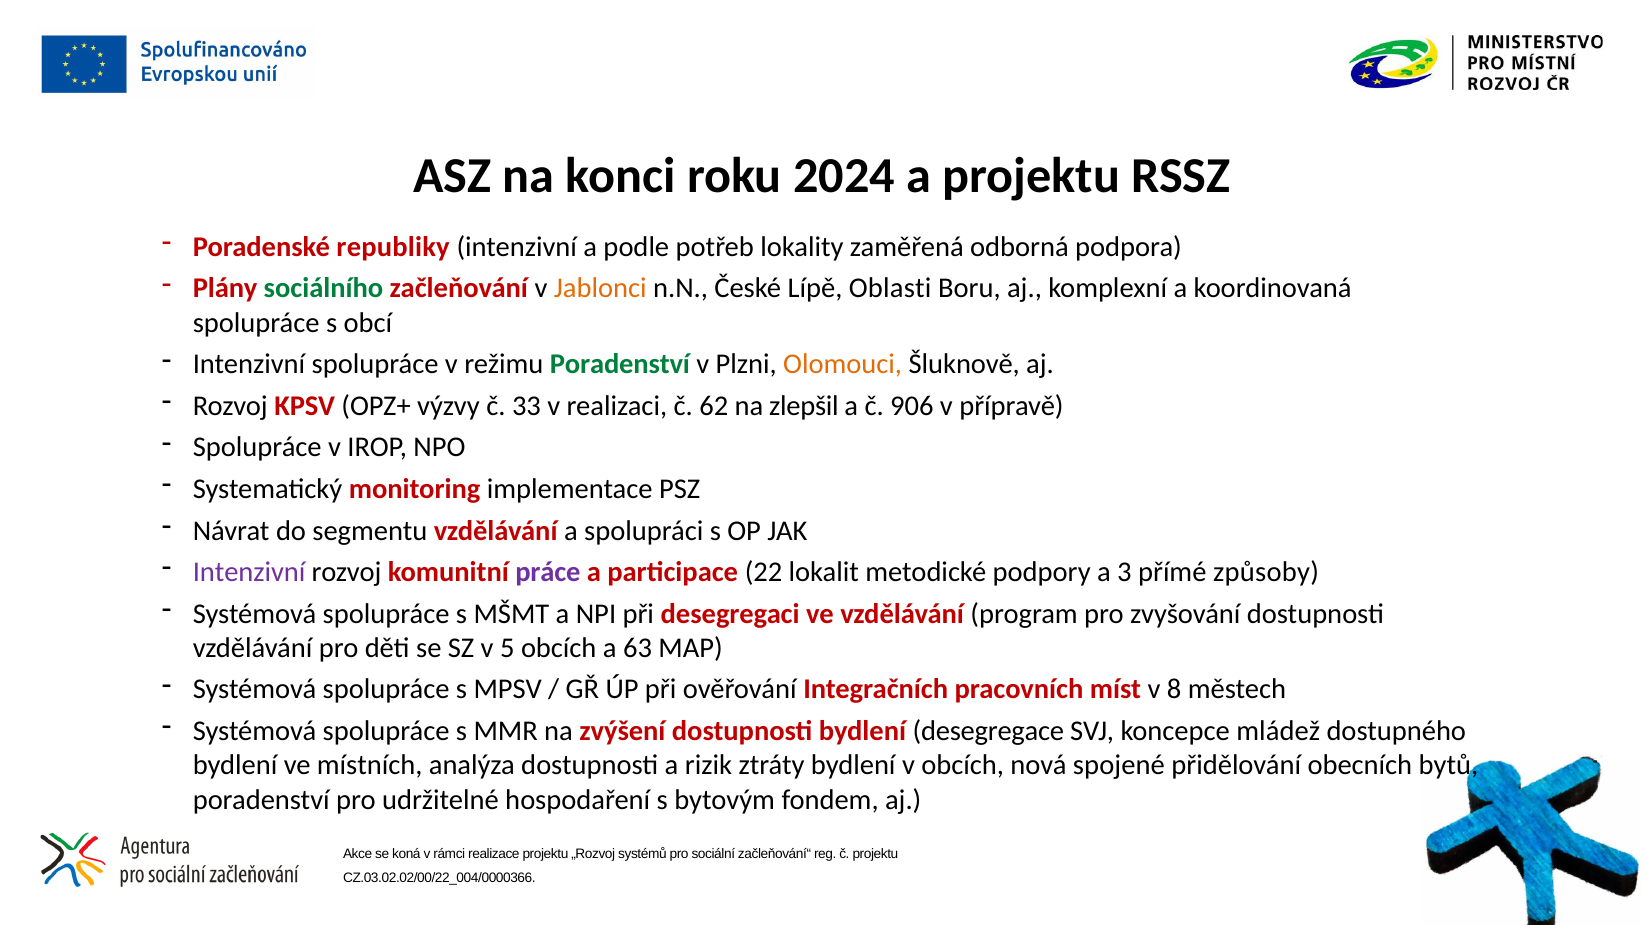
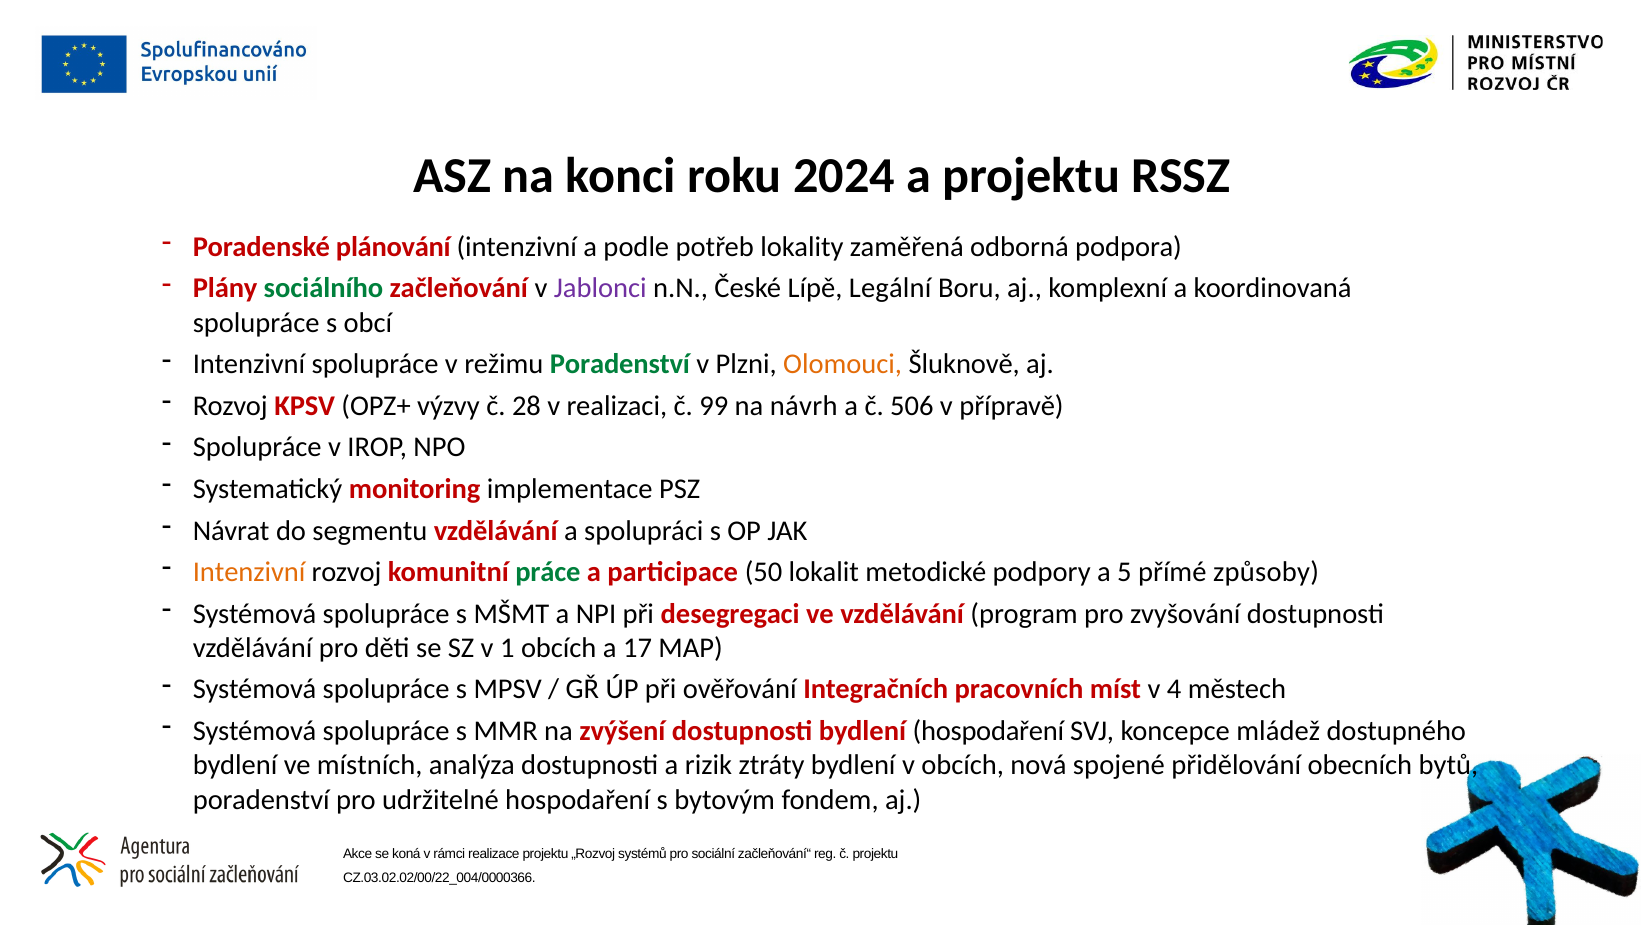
republiky: republiky -> plánování
Jablonci colour: orange -> purple
Oblasti: Oblasti -> Legální
33: 33 -> 28
62: 62 -> 99
zlepšil: zlepšil -> návrh
906: 906 -> 506
Intenzivní at (249, 572) colour: purple -> orange
práce colour: purple -> green
22: 22 -> 50
3: 3 -> 5
5: 5 -> 1
63: 63 -> 17
8: 8 -> 4
bydlení desegregace: desegregace -> hospodaření
